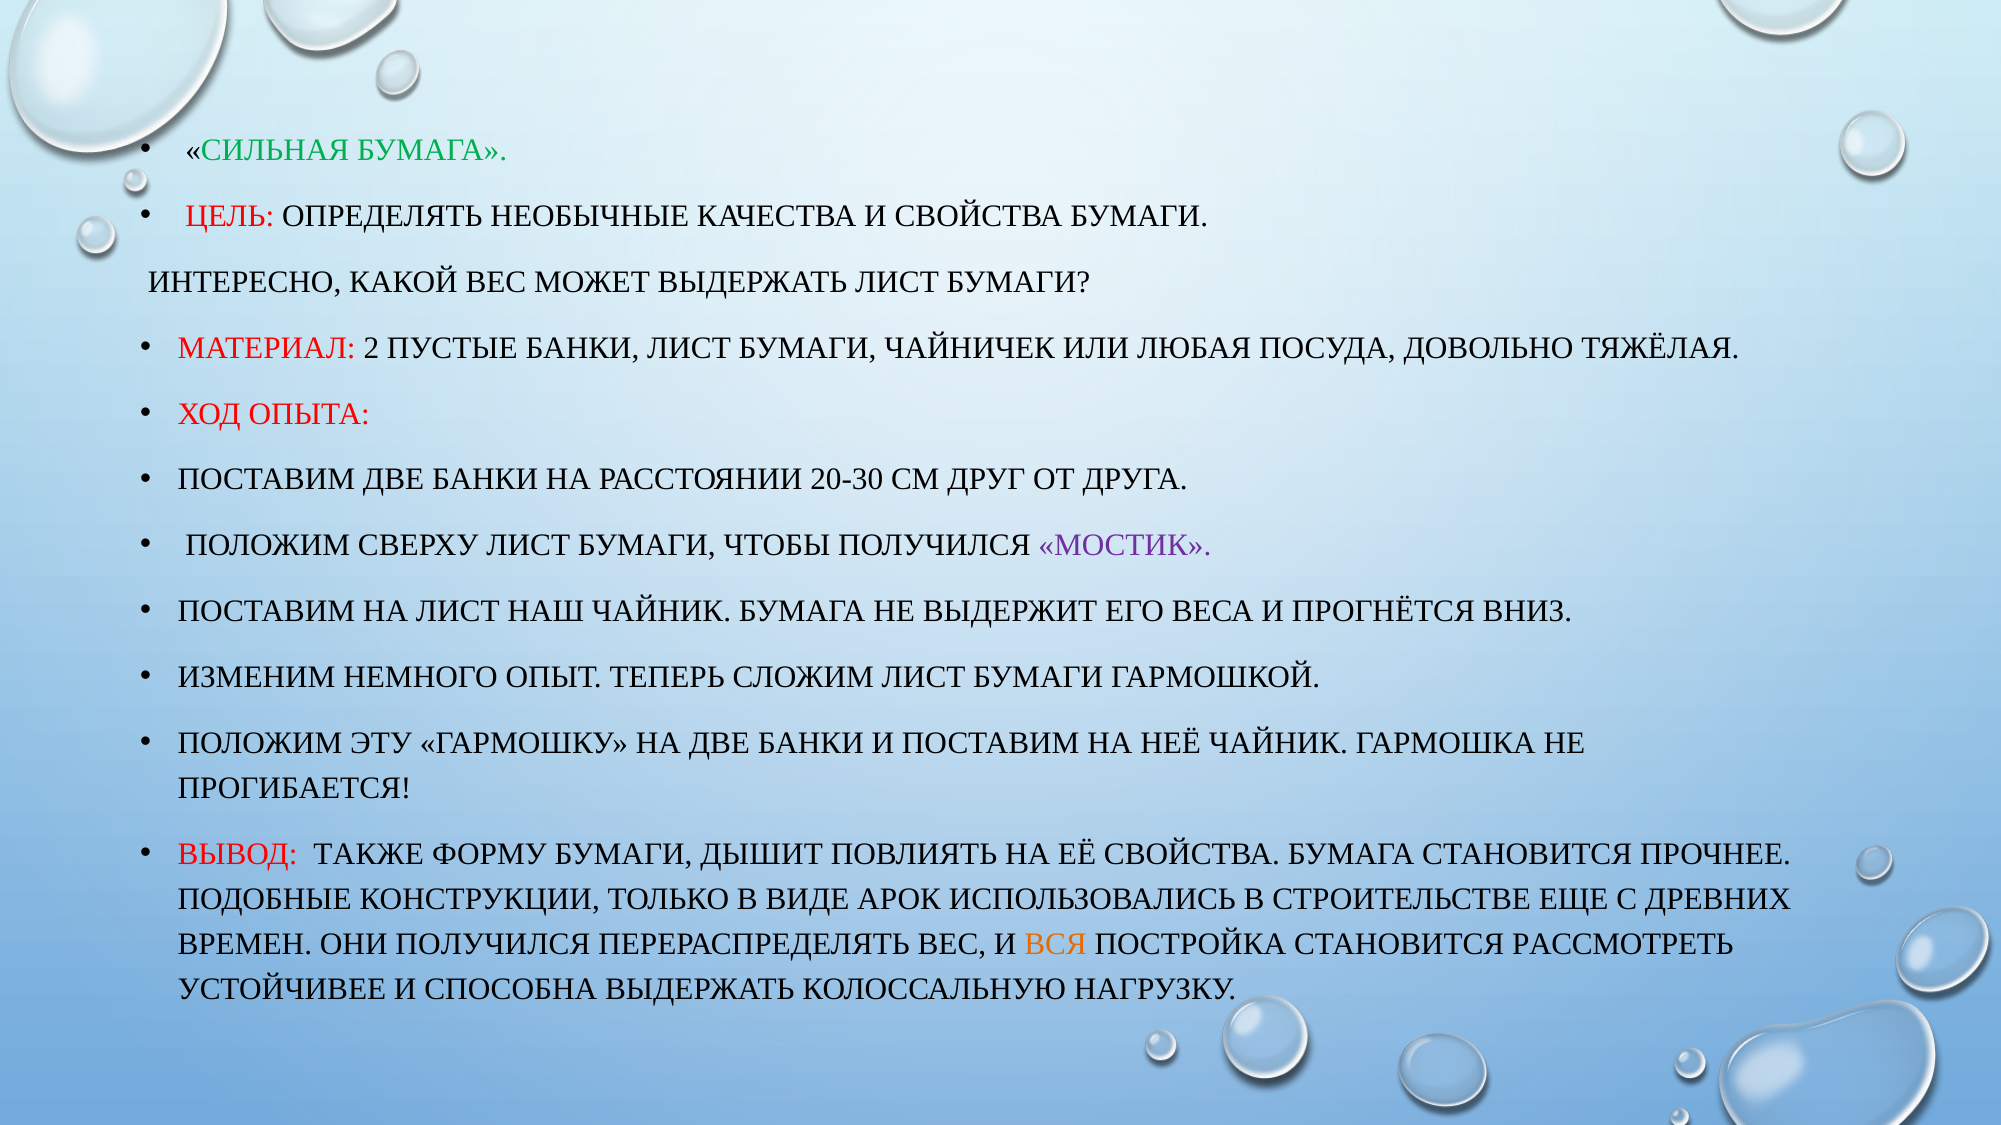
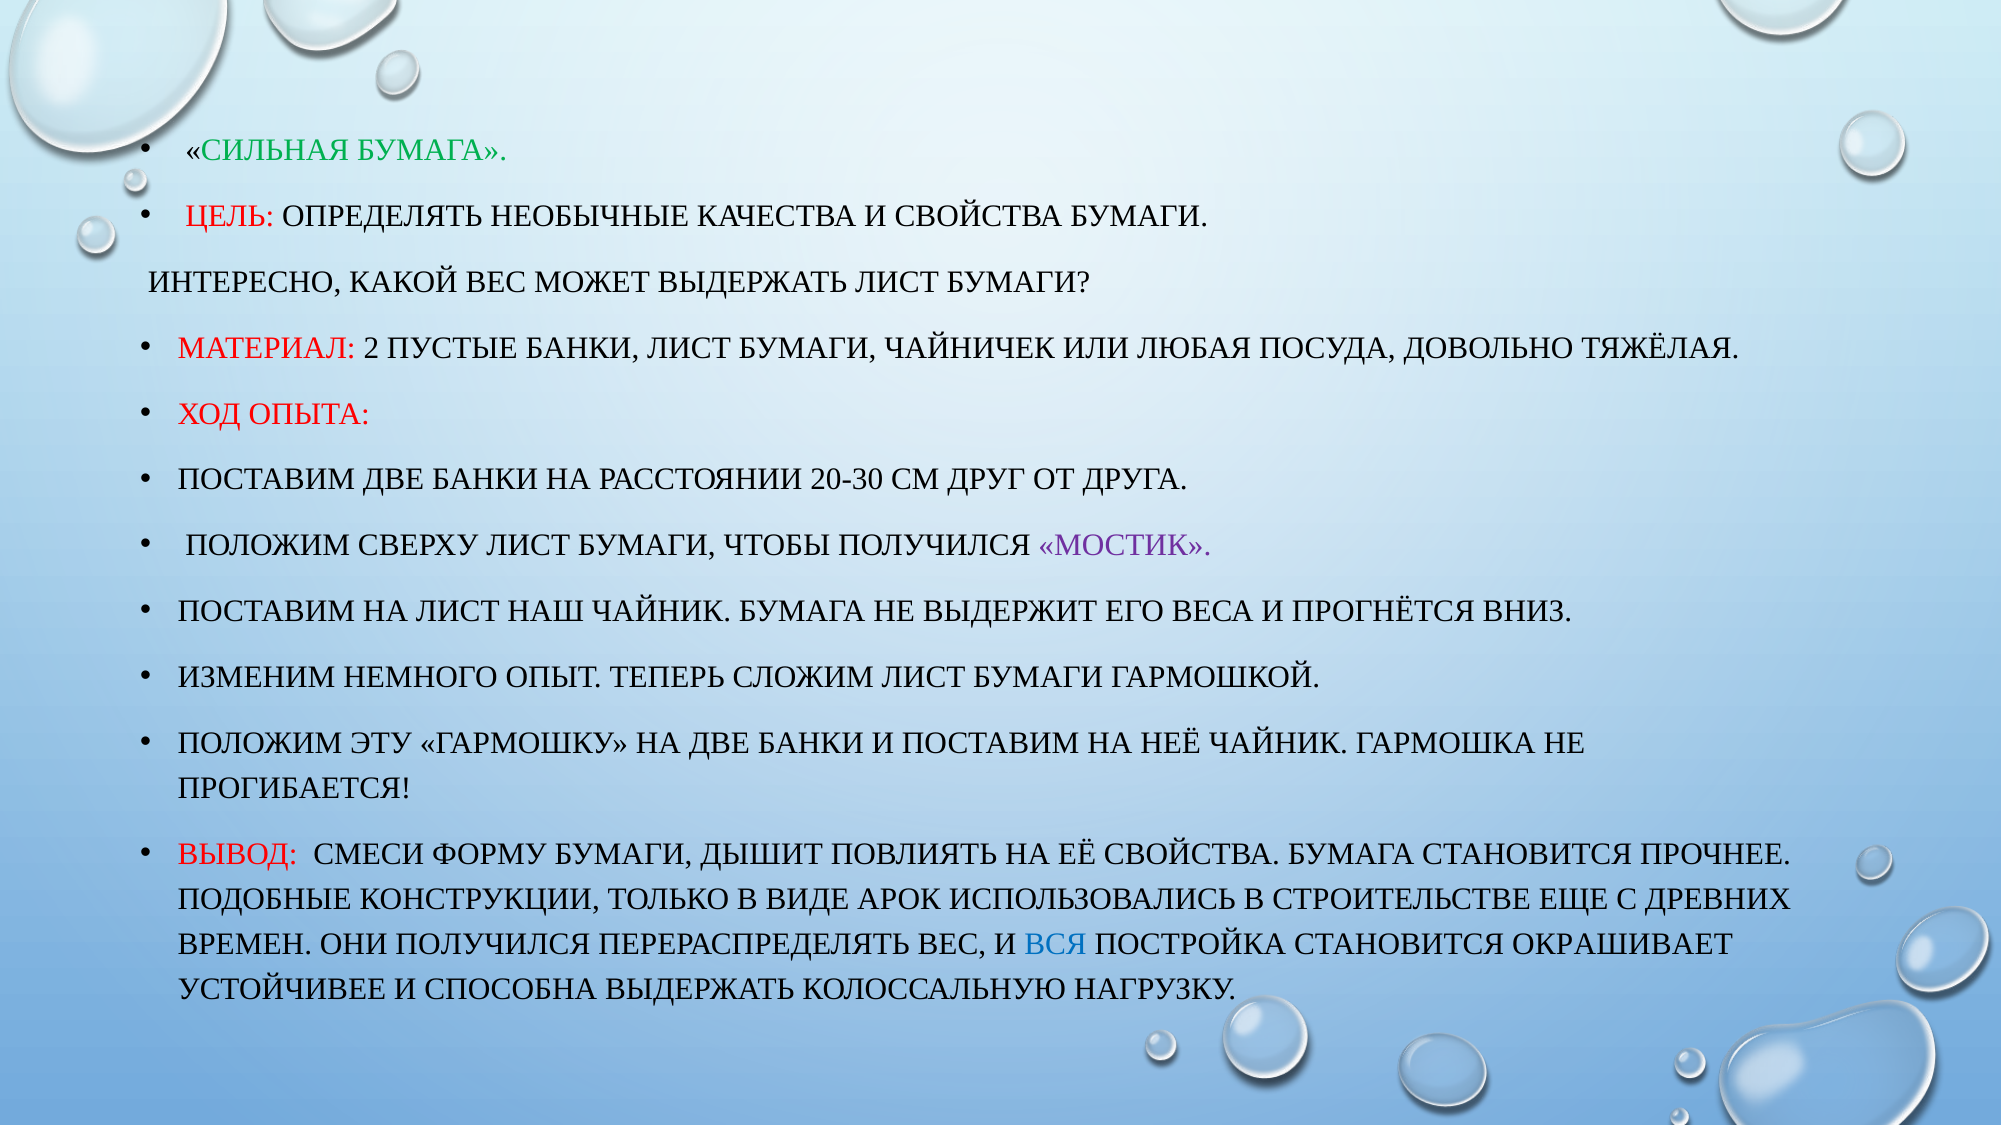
ТАКЖЕ: ТАКЖЕ -> СМЕСИ
ВСЯ colour: orange -> blue
РАССМОТРЕТЬ: РАССМОТРЕТЬ -> ОКРАШИВАЕТ
